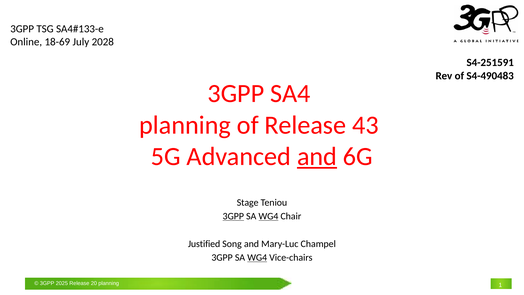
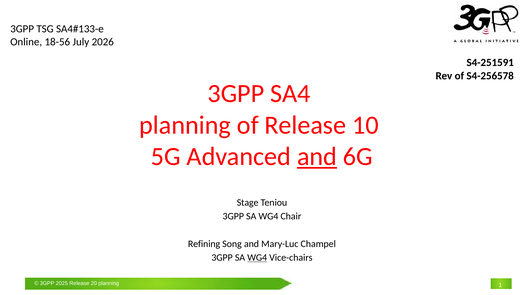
18-69: 18-69 -> 18-56
2028: 2028 -> 2026
S4-490483: S4-490483 -> S4-256578
43: 43 -> 10
3GPP at (233, 216) underline: present -> none
WG4 at (268, 216) underline: present -> none
Justified: Justified -> Refining
